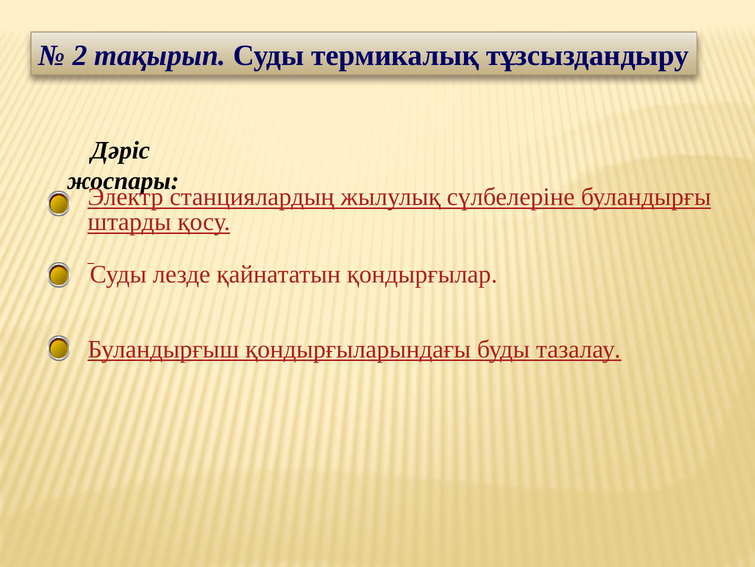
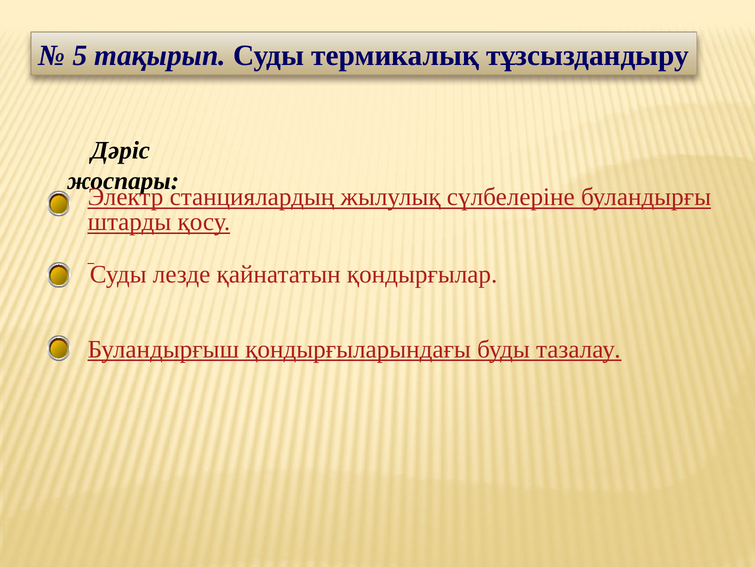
2: 2 -> 5
